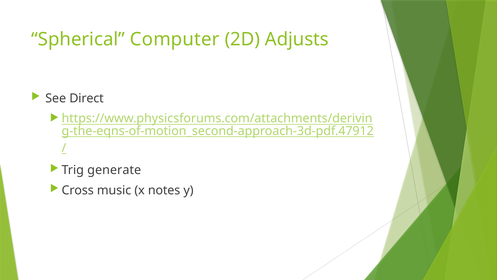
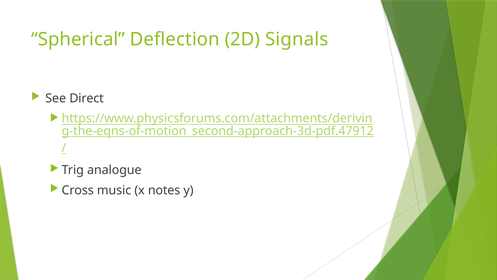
Computer: Computer -> Deflection
Adjusts: Adjusts -> Signals
generate: generate -> analogue
